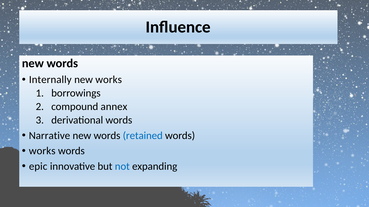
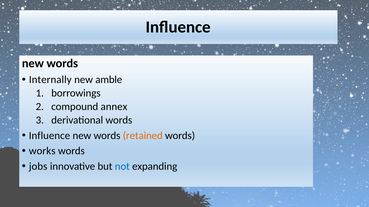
new works: works -> amble
Narrative at (49, 136): Narrative -> Influence
retained colour: blue -> orange
epic: epic -> jobs
